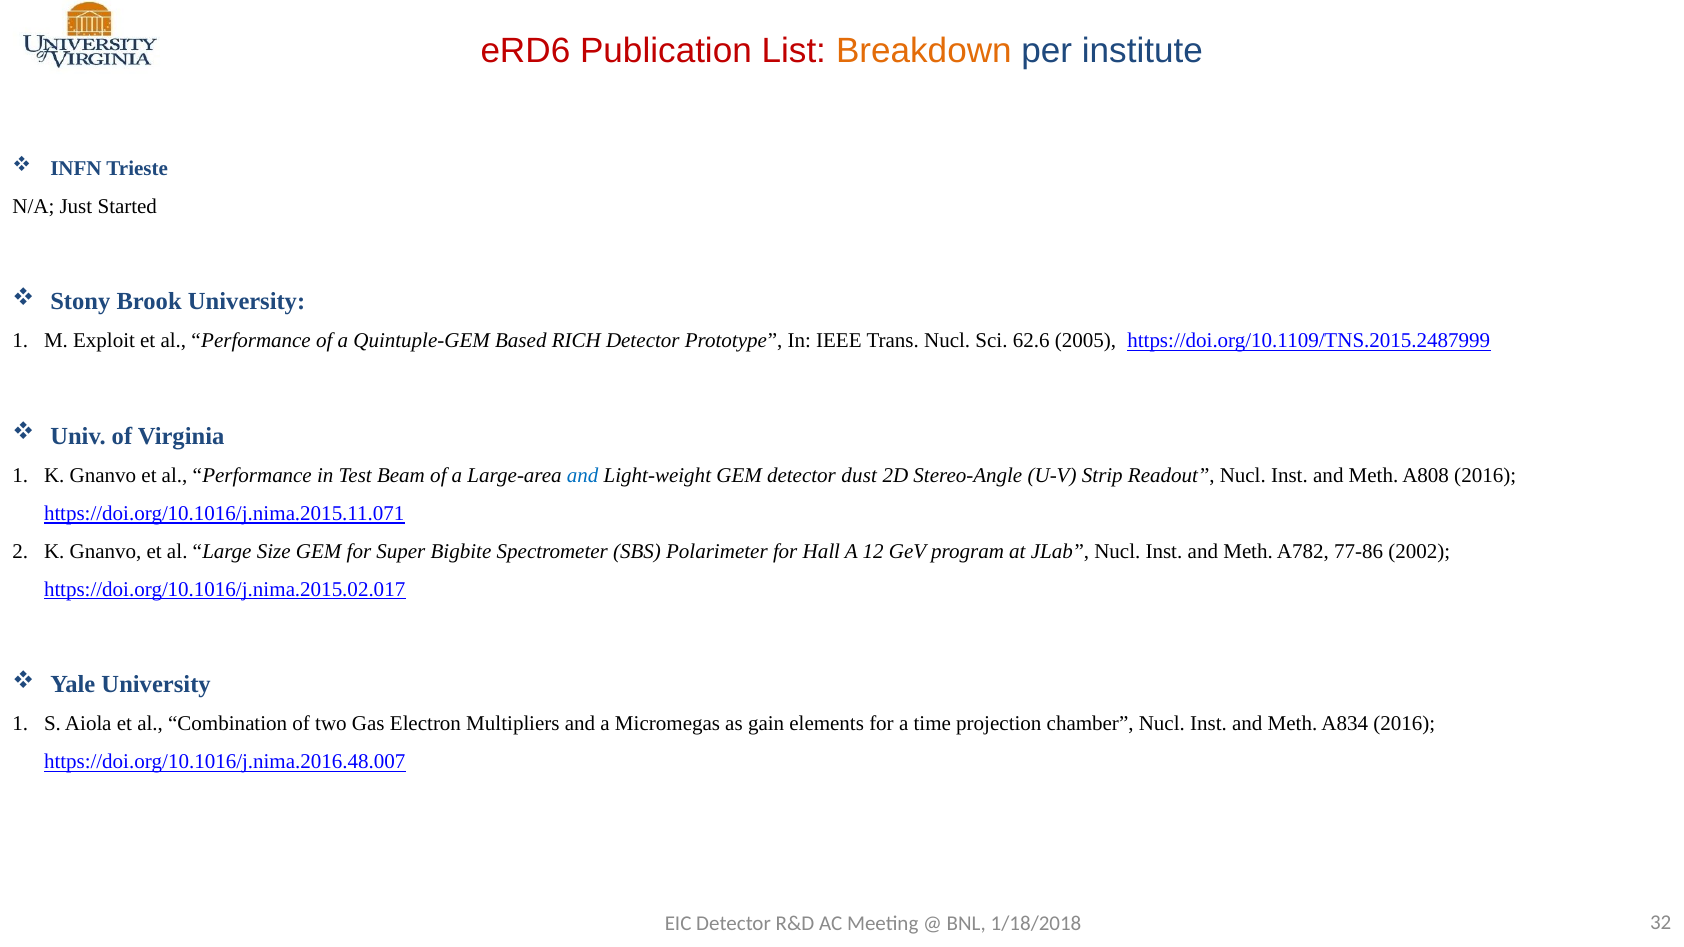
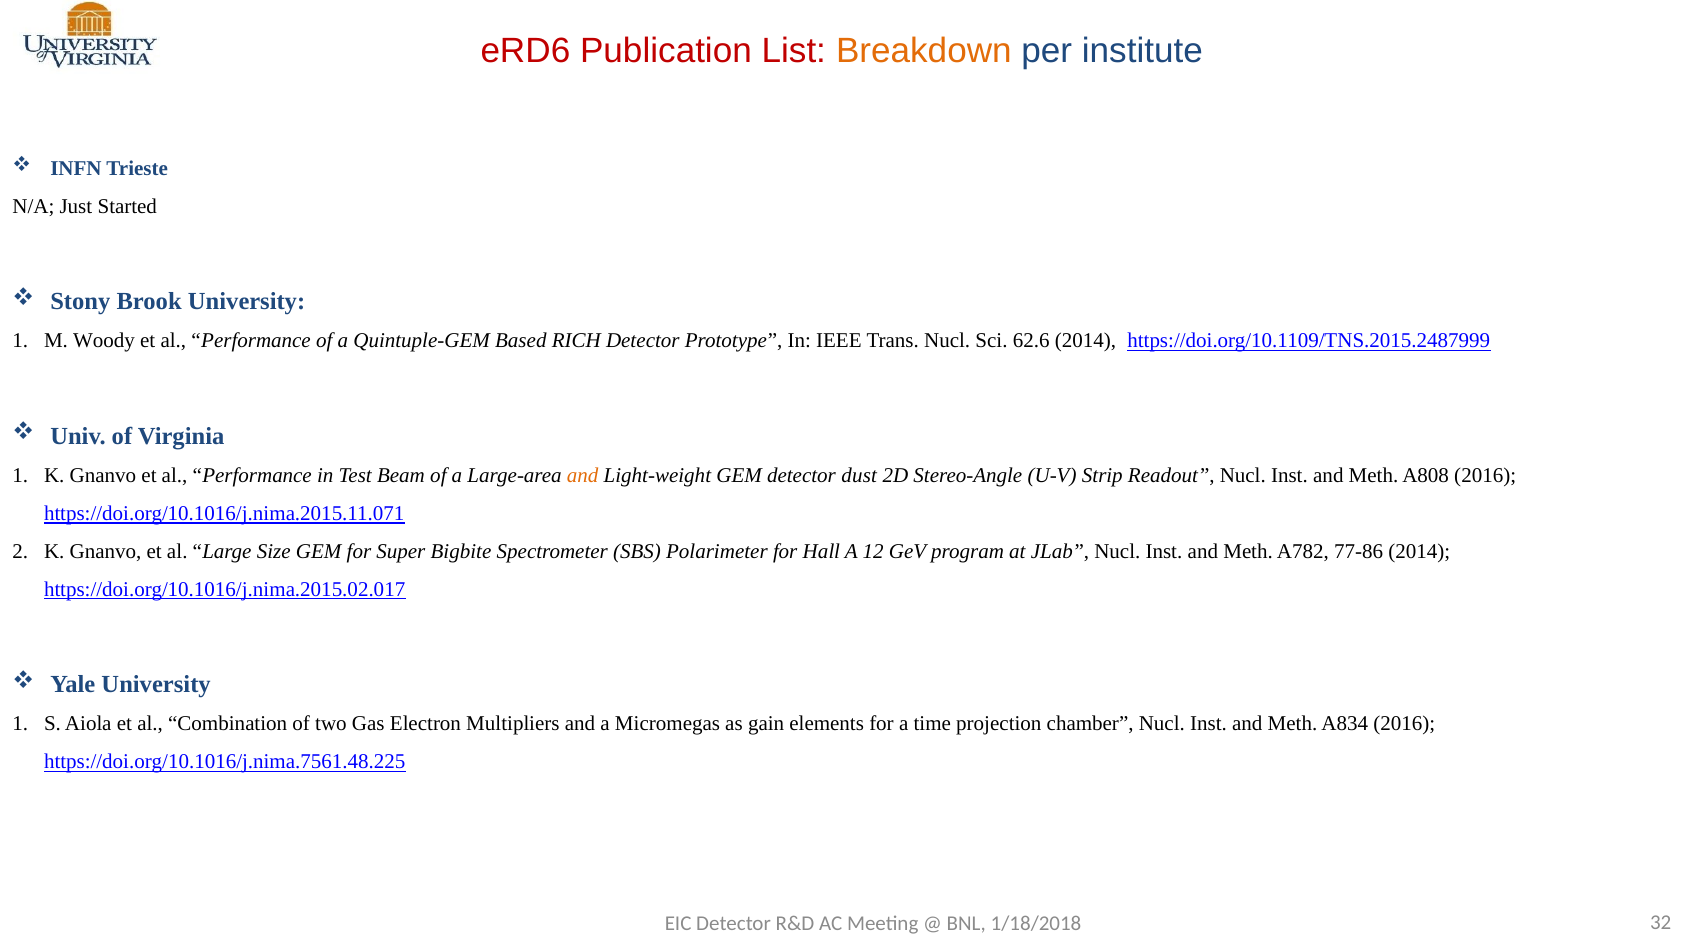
Exploit: Exploit -> Woody
62.6 2005: 2005 -> 2014
and at (583, 476) colour: blue -> orange
77-86 2002: 2002 -> 2014
https://doi.org/10.1016/j.nima.2016.48.007: https://doi.org/10.1016/j.nima.2016.48.007 -> https://doi.org/10.1016/j.nima.7561.48.225
